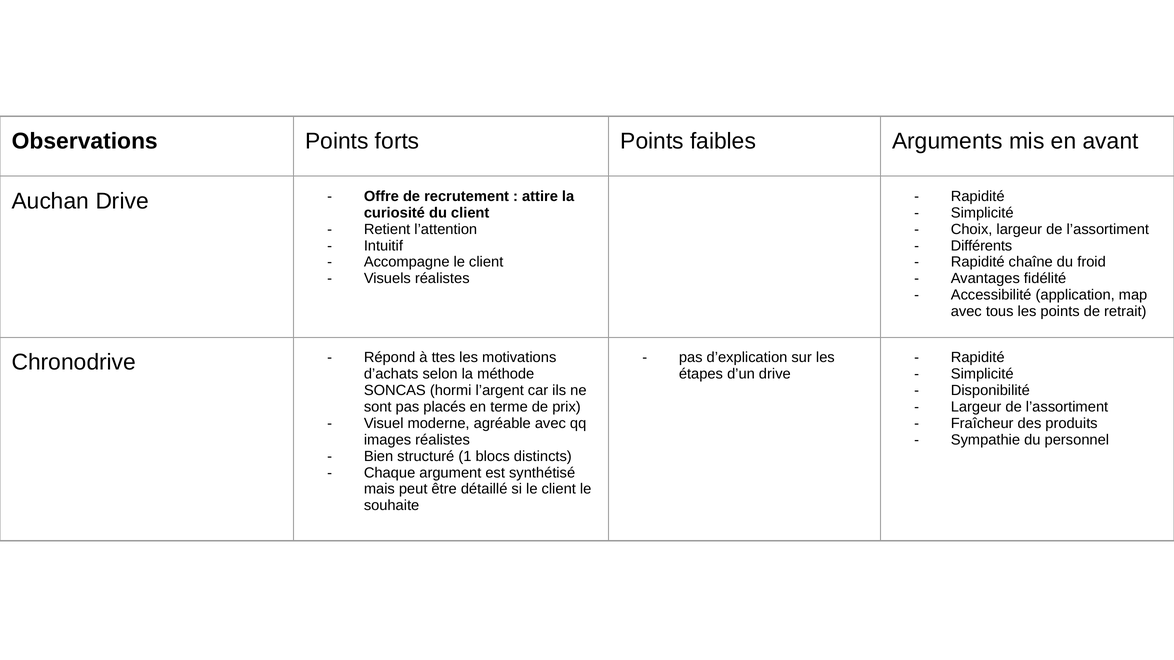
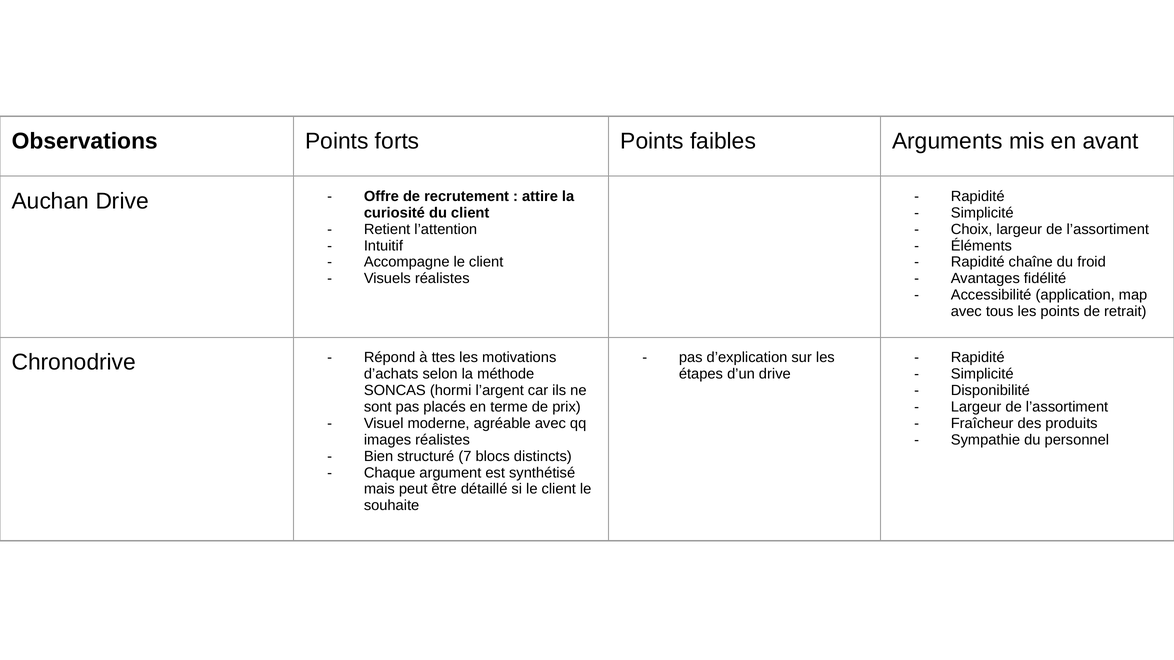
Différents: Différents -> Éléments
1: 1 -> 7
